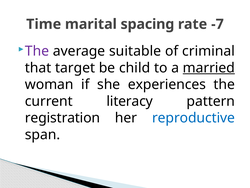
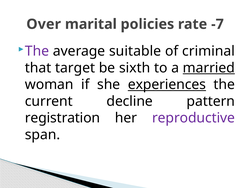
Time: Time -> Over
spacing: spacing -> policies
child: child -> sixth
experiences underline: none -> present
literacy: literacy -> decline
reproductive colour: blue -> purple
